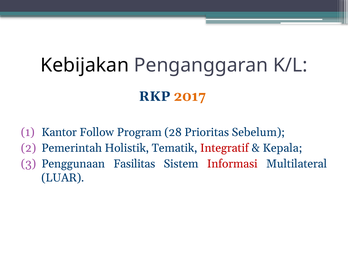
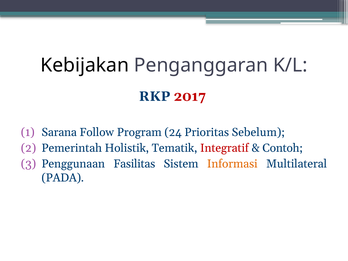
2017 colour: orange -> red
Kantor: Kantor -> Sarana
28: 28 -> 24
Kepala: Kepala -> Contoh
Informasi colour: red -> orange
LUAR: LUAR -> PADA
